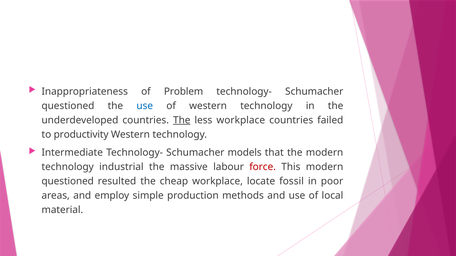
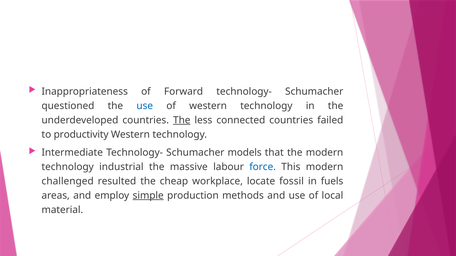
Problem: Problem -> Forward
less workplace: workplace -> connected
force colour: red -> blue
questioned at (68, 182): questioned -> challenged
poor: poor -> fuels
simple underline: none -> present
